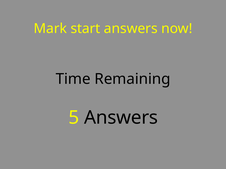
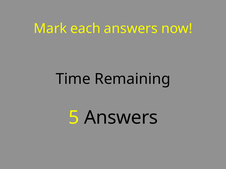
start: start -> each
